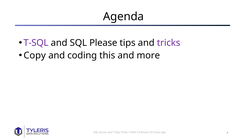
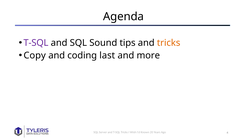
Please: Please -> Sound
tricks at (169, 43) colour: purple -> orange
this: this -> last
